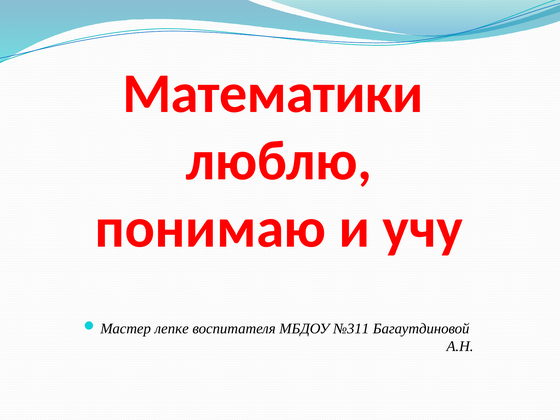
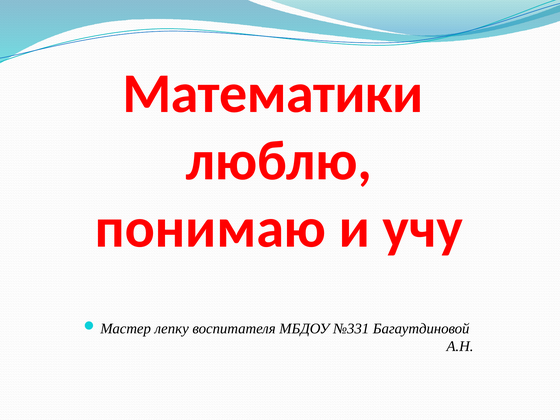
лепке: лепке -> лепку
№311: №311 -> №331
